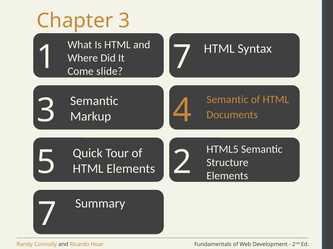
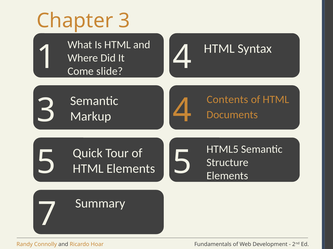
1 7: 7 -> 4
Semantic at (227, 100): Semantic -> Contents
5 2: 2 -> 5
